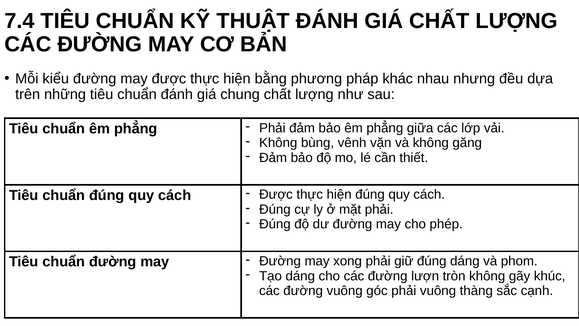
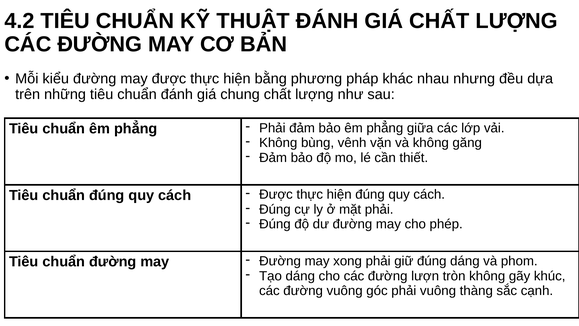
7.4: 7.4 -> 4.2
